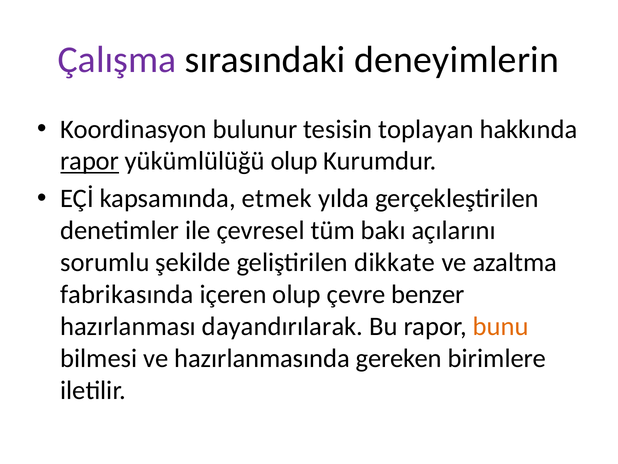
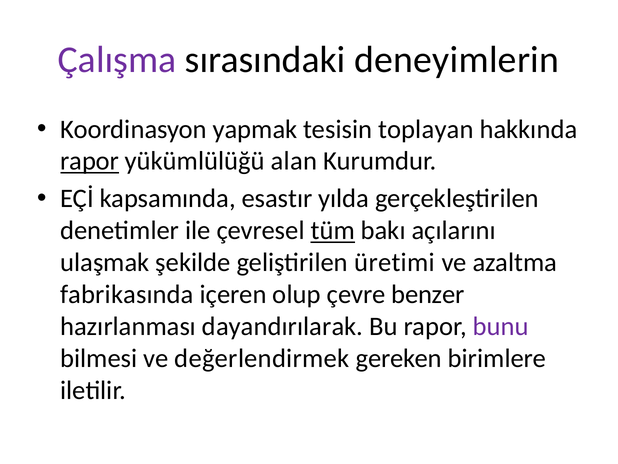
bulunur: bulunur -> yapmak
yükümlülüğü olup: olup -> alan
etmek: etmek -> esastır
tüm underline: none -> present
sorumlu: sorumlu -> ulaşmak
dikkate: dikkate -> üretimi
bunu colour: orange -> purple
hazırlanmasında: hazırlanmasında -> değerlendirmek
